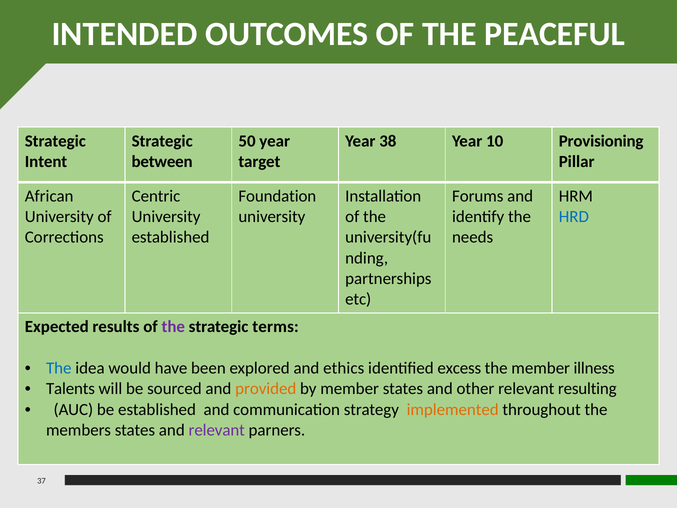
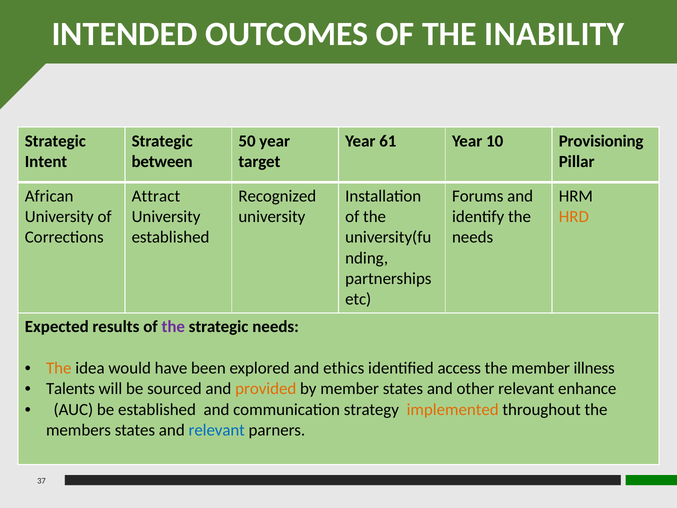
PEACEFUL: PEACEFUL -> INABILITY
38: 38 -> 61
Centric: Centric -> Attract
Foundation: Foundation -> Recognized
HRD colour: blue -> orange
strategic terms: terms -> needs
The at (59, 368) colour: blue -> orange
excess: excess -> access
resulting: resulting -> enhance
relevant at (217, 430) colour: purple -> blue
